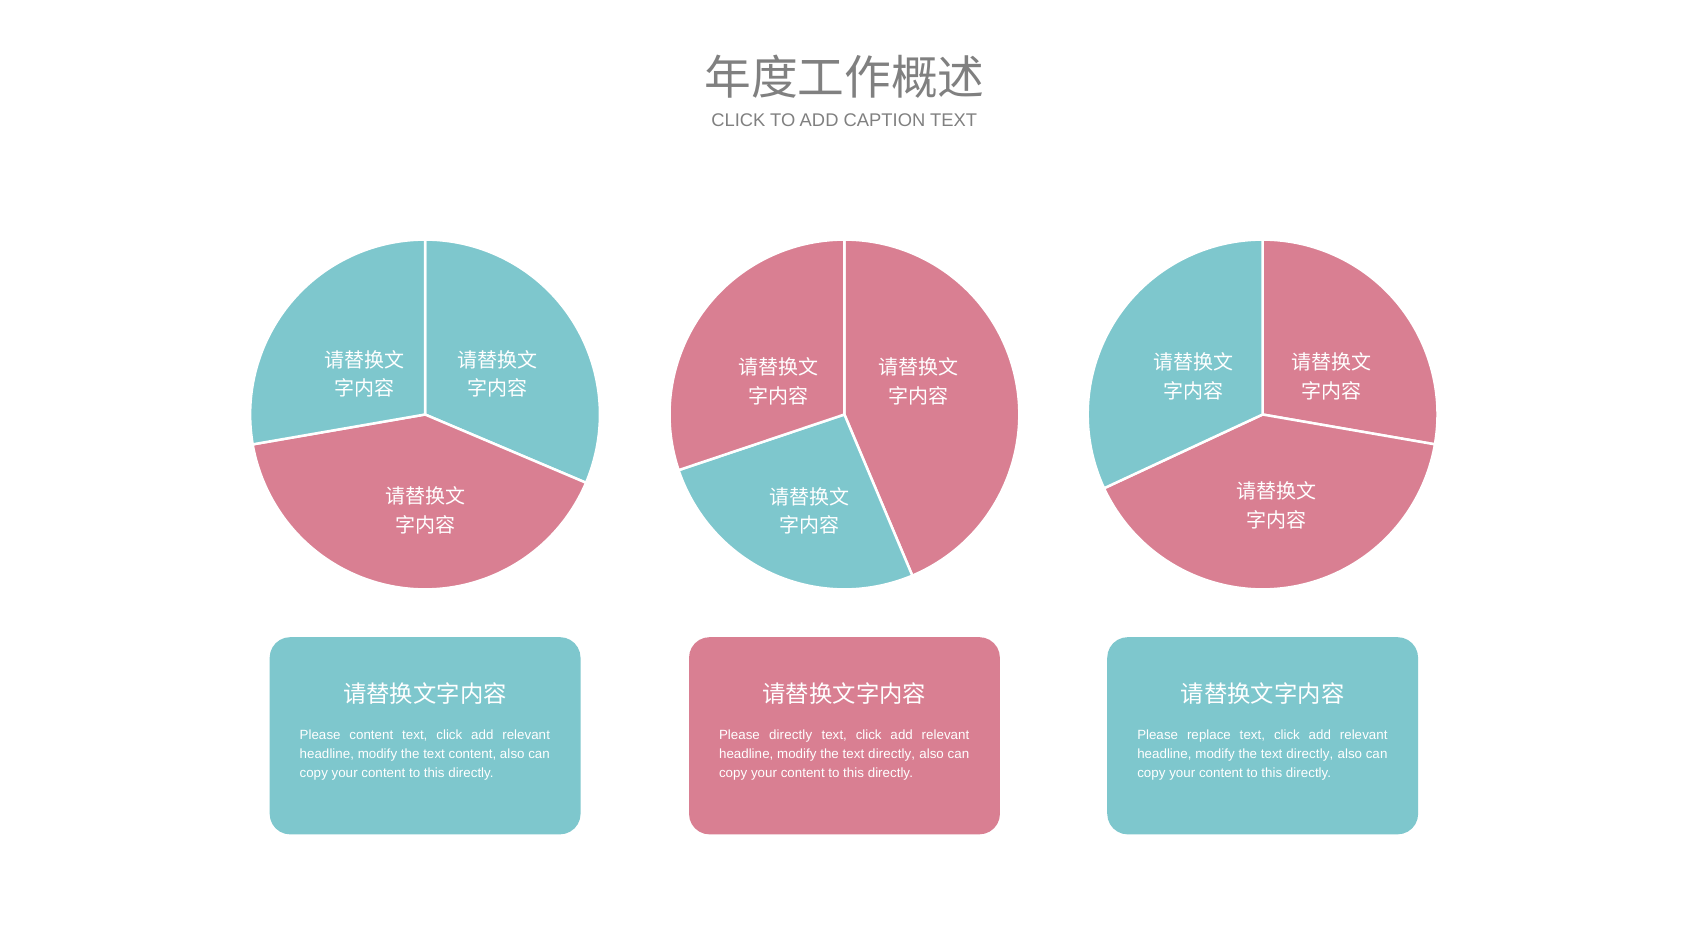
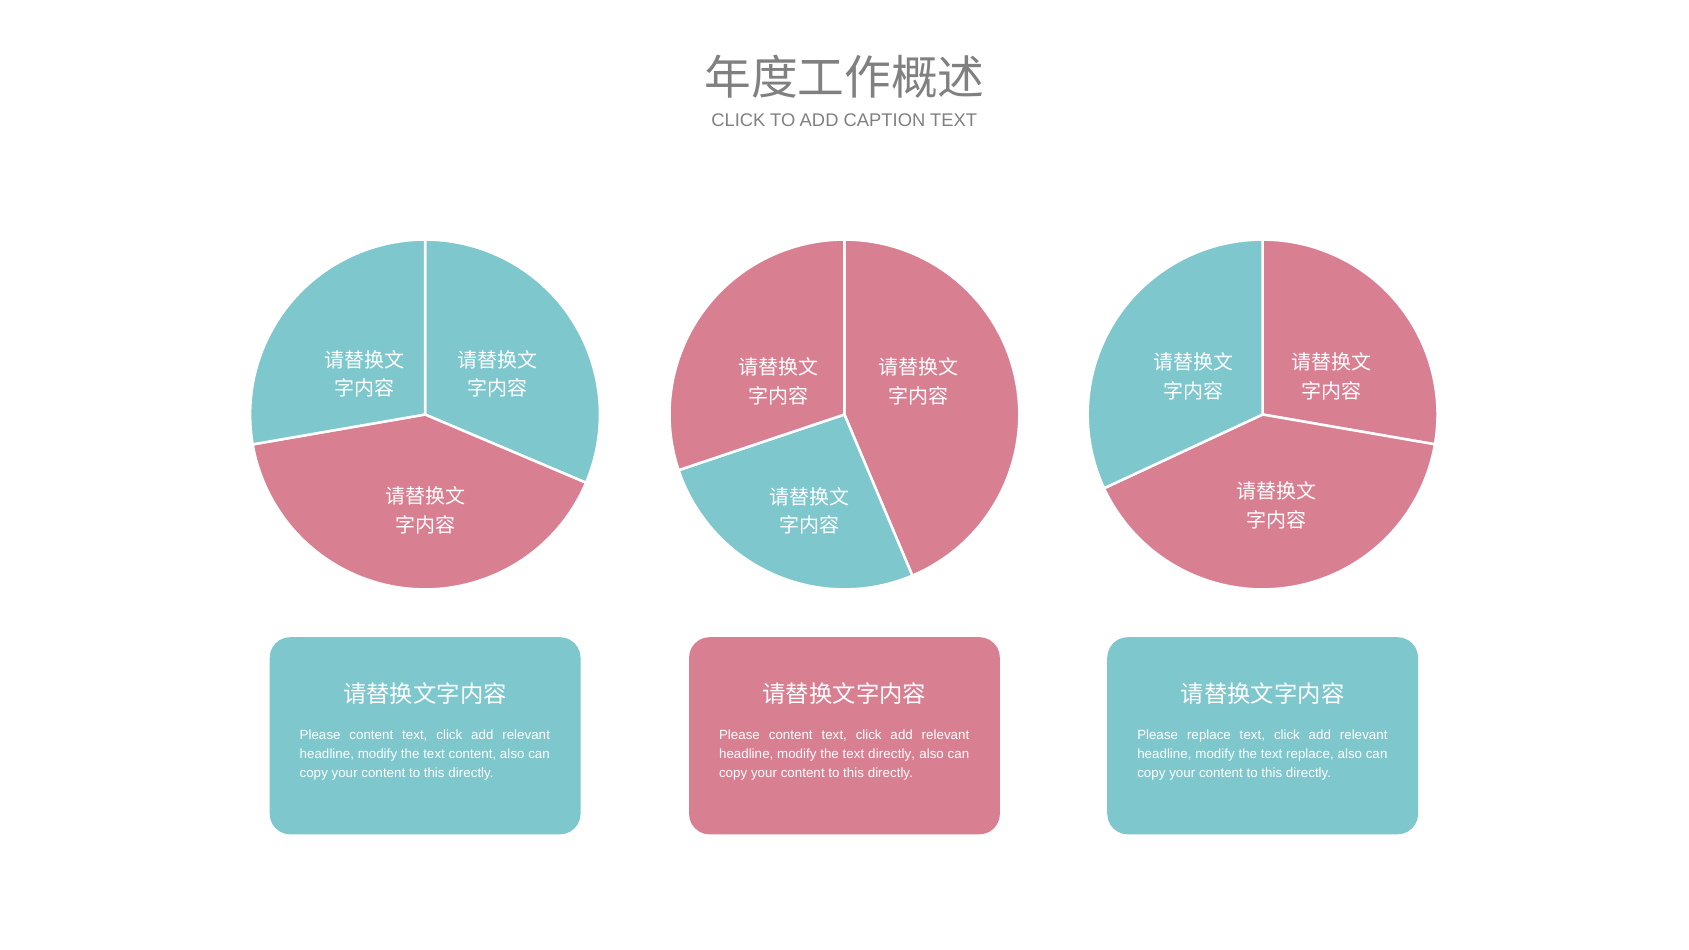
directly at (791, 735): directly -> content
directly at (1310, 754): directly -> replace
